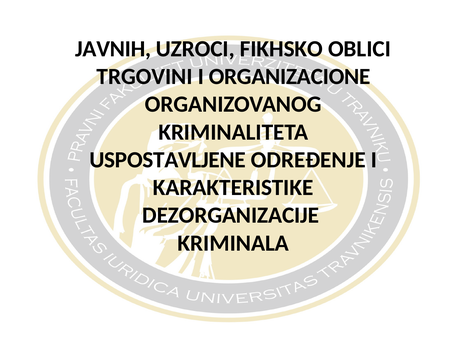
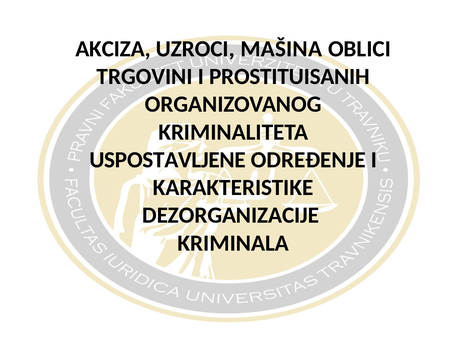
JAVNIH: JAVNIH -> AKCIZA
FIKHSKO: FIKHSKO -> MAŠINA
ORGANIZACIONE: ORGANIZACIONE -> PROSTITUISANIH
